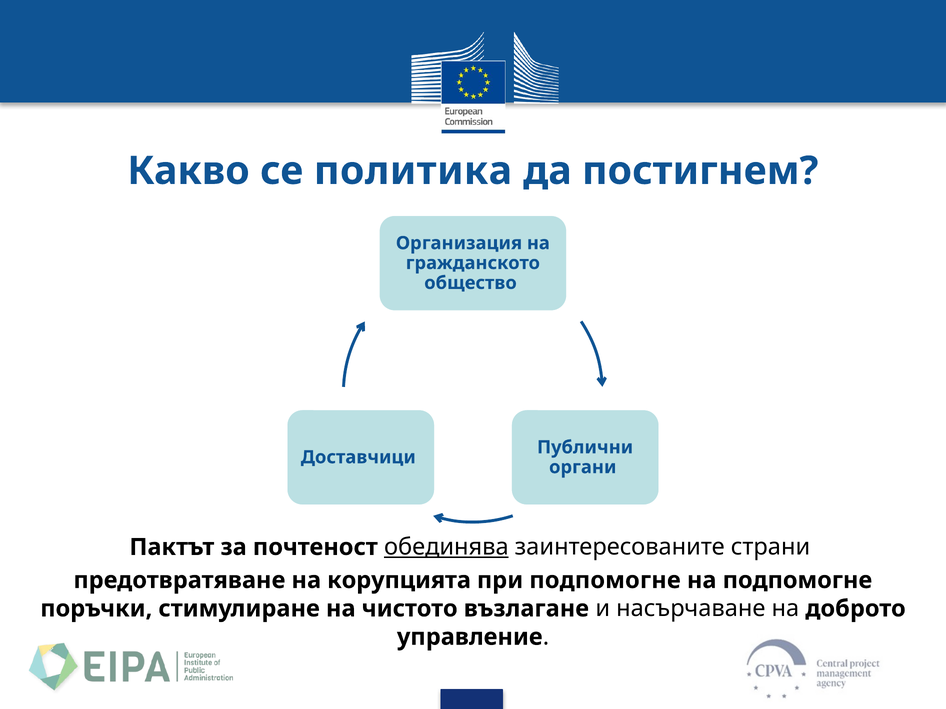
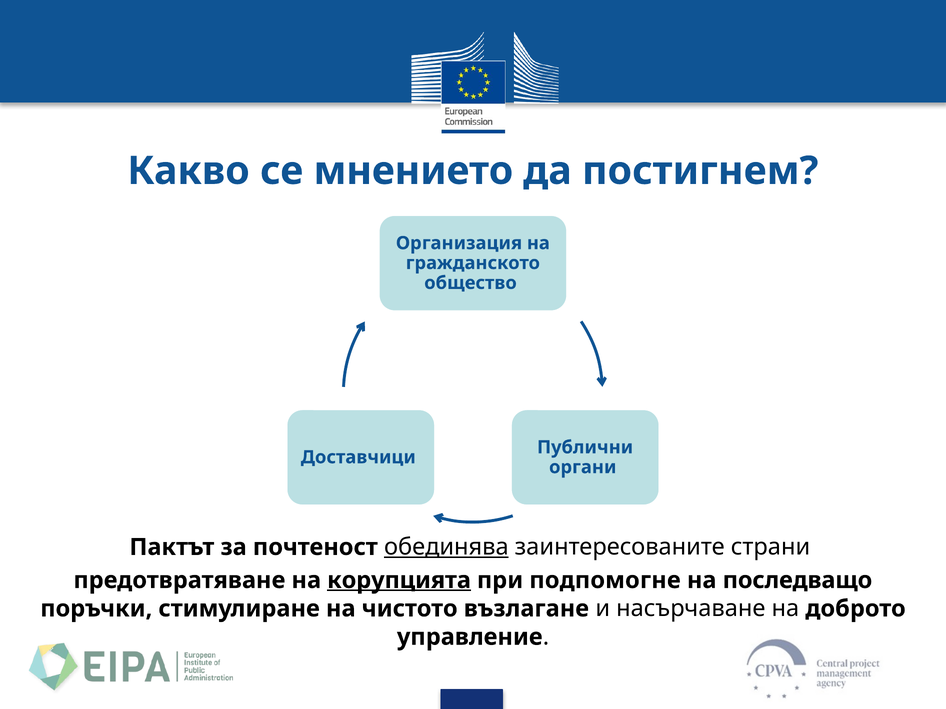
политика: политика -> мнението
корупцията underline: none -> present
на подпомогне: подпомогне -> последващо
